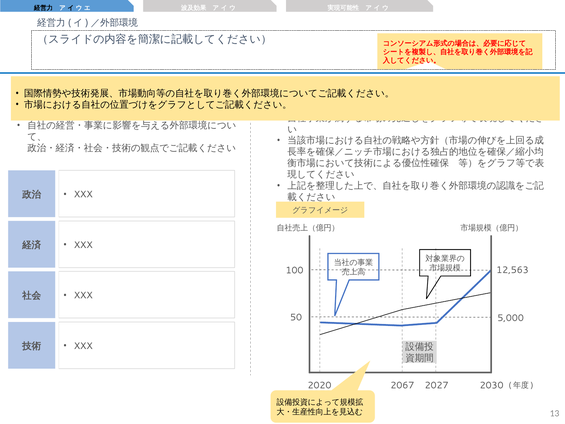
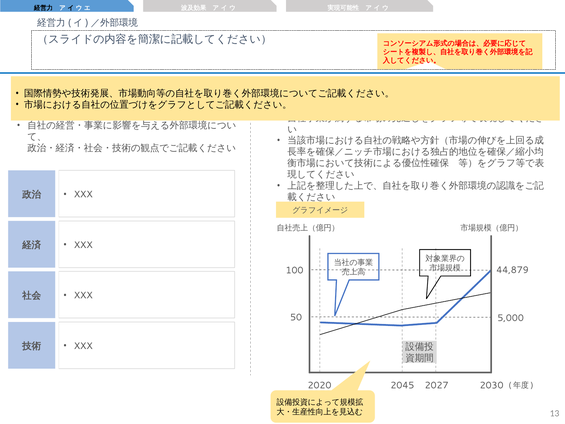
12,563: 12,563 -> 44,879
2067: 2067 -> 2045
